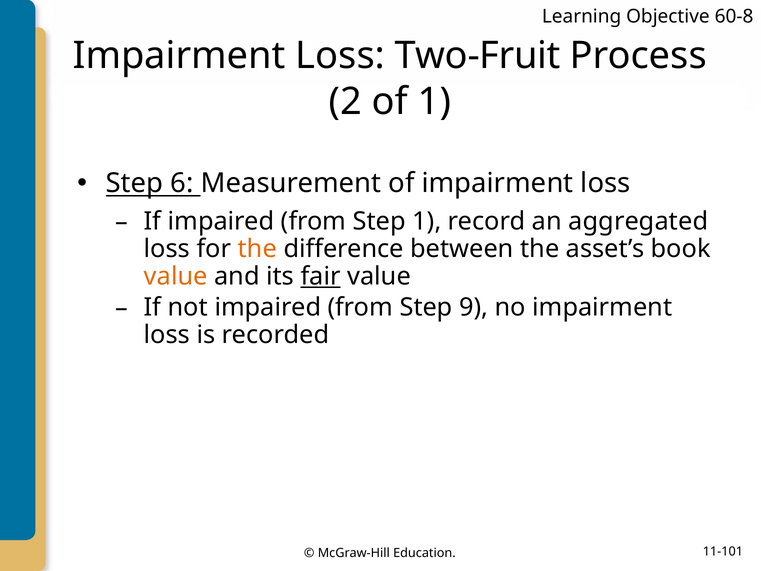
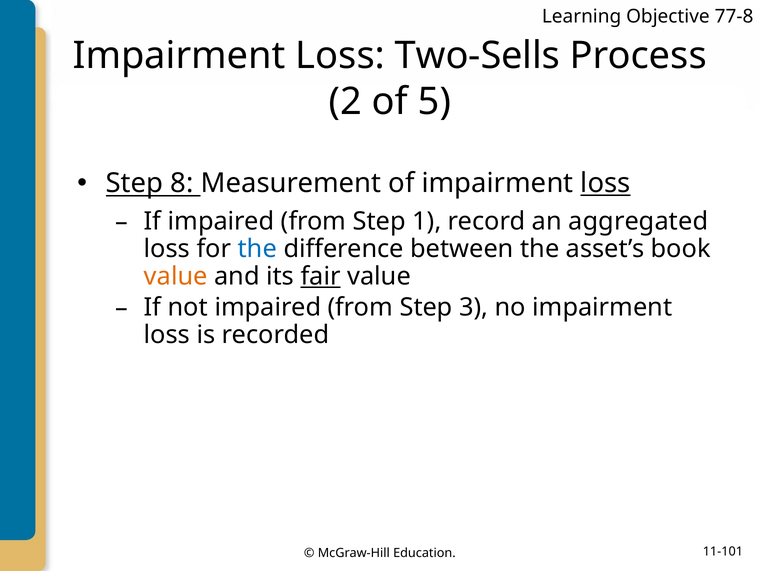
60-8: 60-8 -> 77-8
Two-Fruit: Two-Fruit -> Two-Sells
of 1: 1 -> 5
6: 6 -> 8
loss at (606, 183) underline: none -> present
the at (257, 249) colour: orange -> blue
9: 9 -> 3
